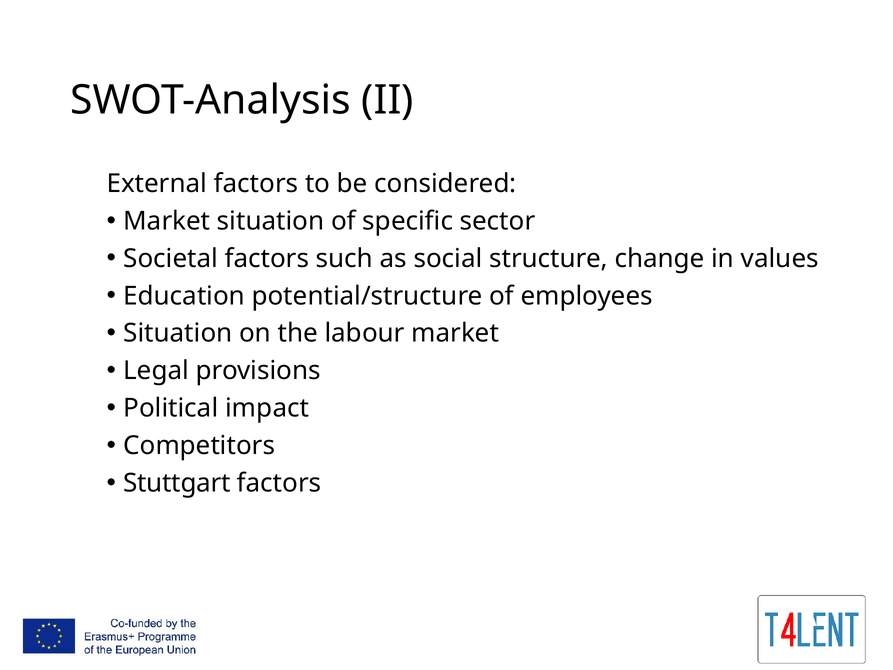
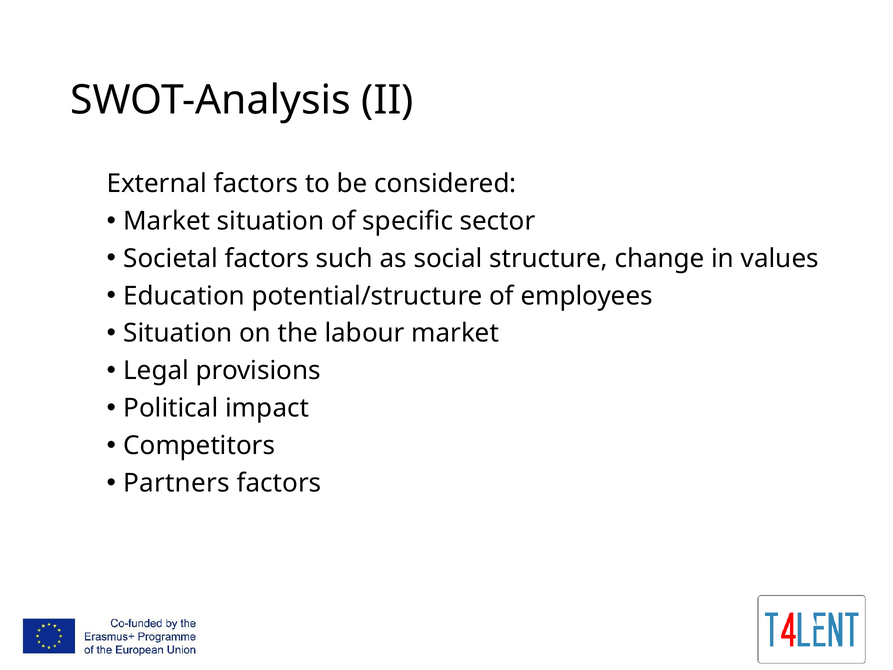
Stuttgart: Stuttgart -> Partners
